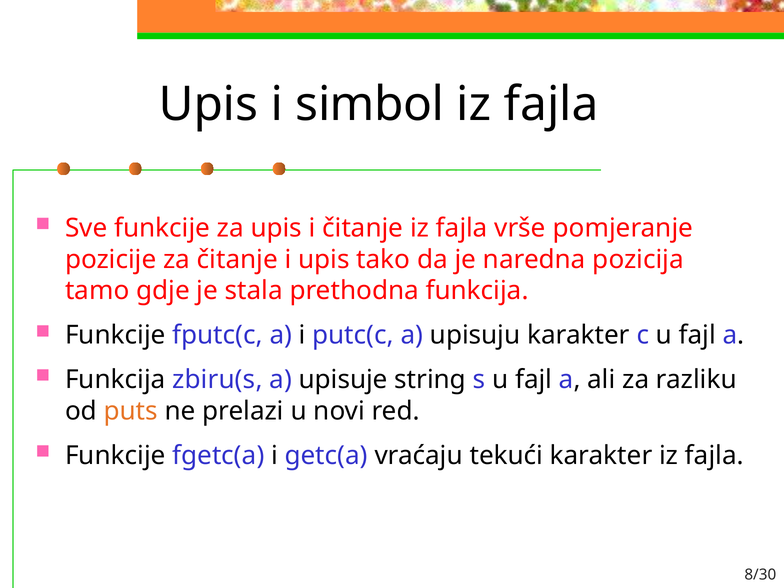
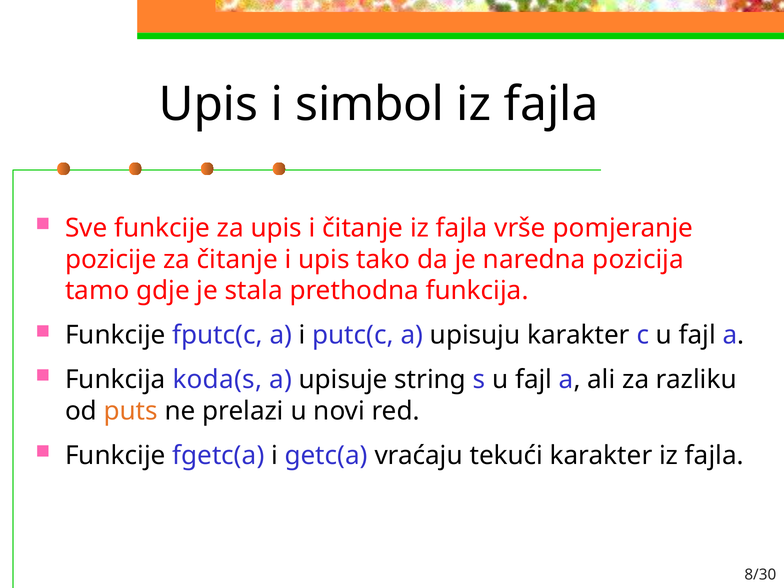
zbiru(s: zbiru(s -> koda(s
